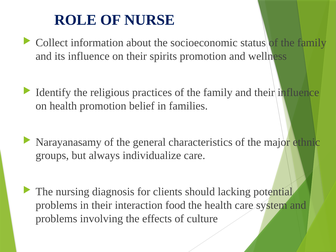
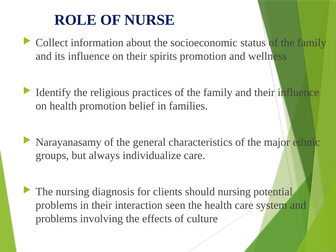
should lacking: lacking -> nursing
food: food -> seen
